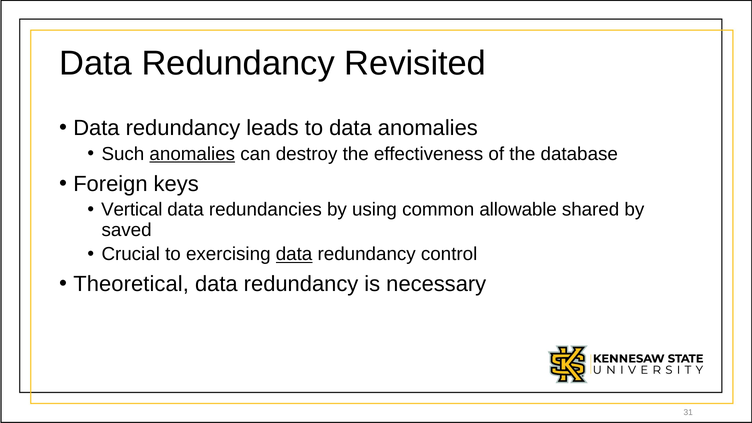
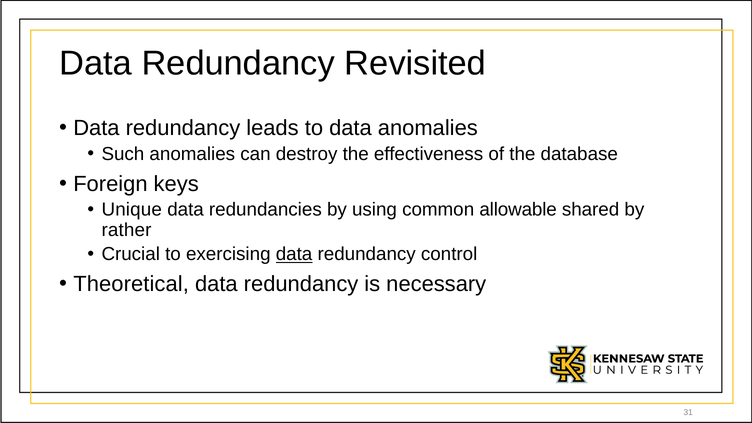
anomalies at (192, 154) underline: present -> none
Vertical: Vertical -> Unique
saved: saved -> rather
